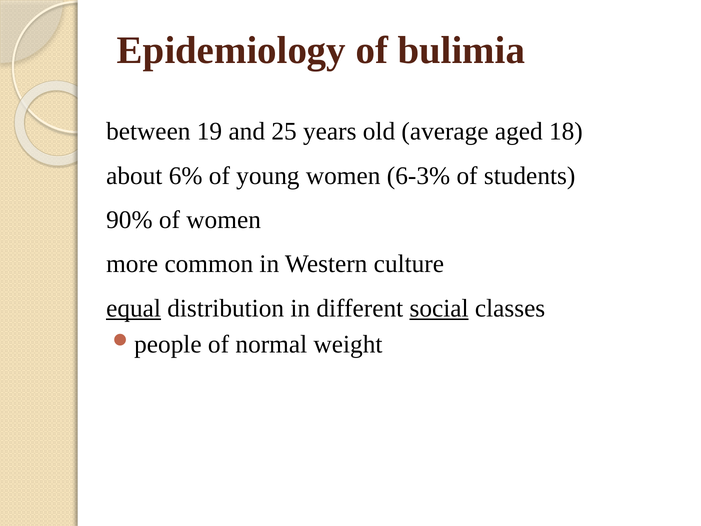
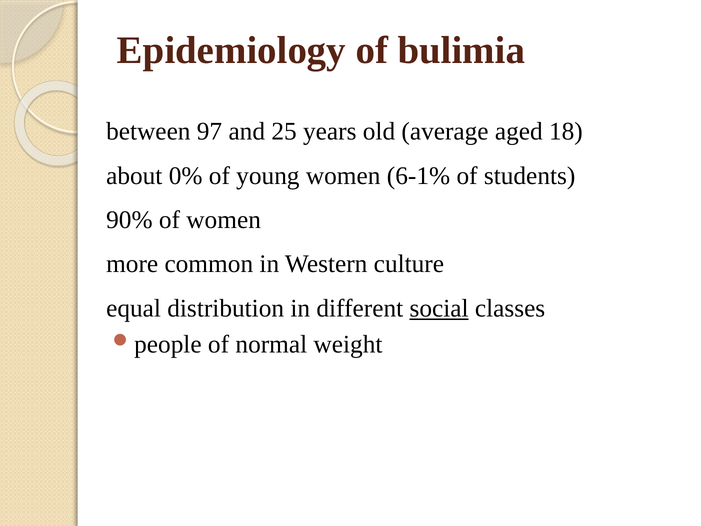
19: 19 -> 97
6%: 6% -> 0%
6-3%: 6-3% -> 6-1%
equal underline: present -> none
